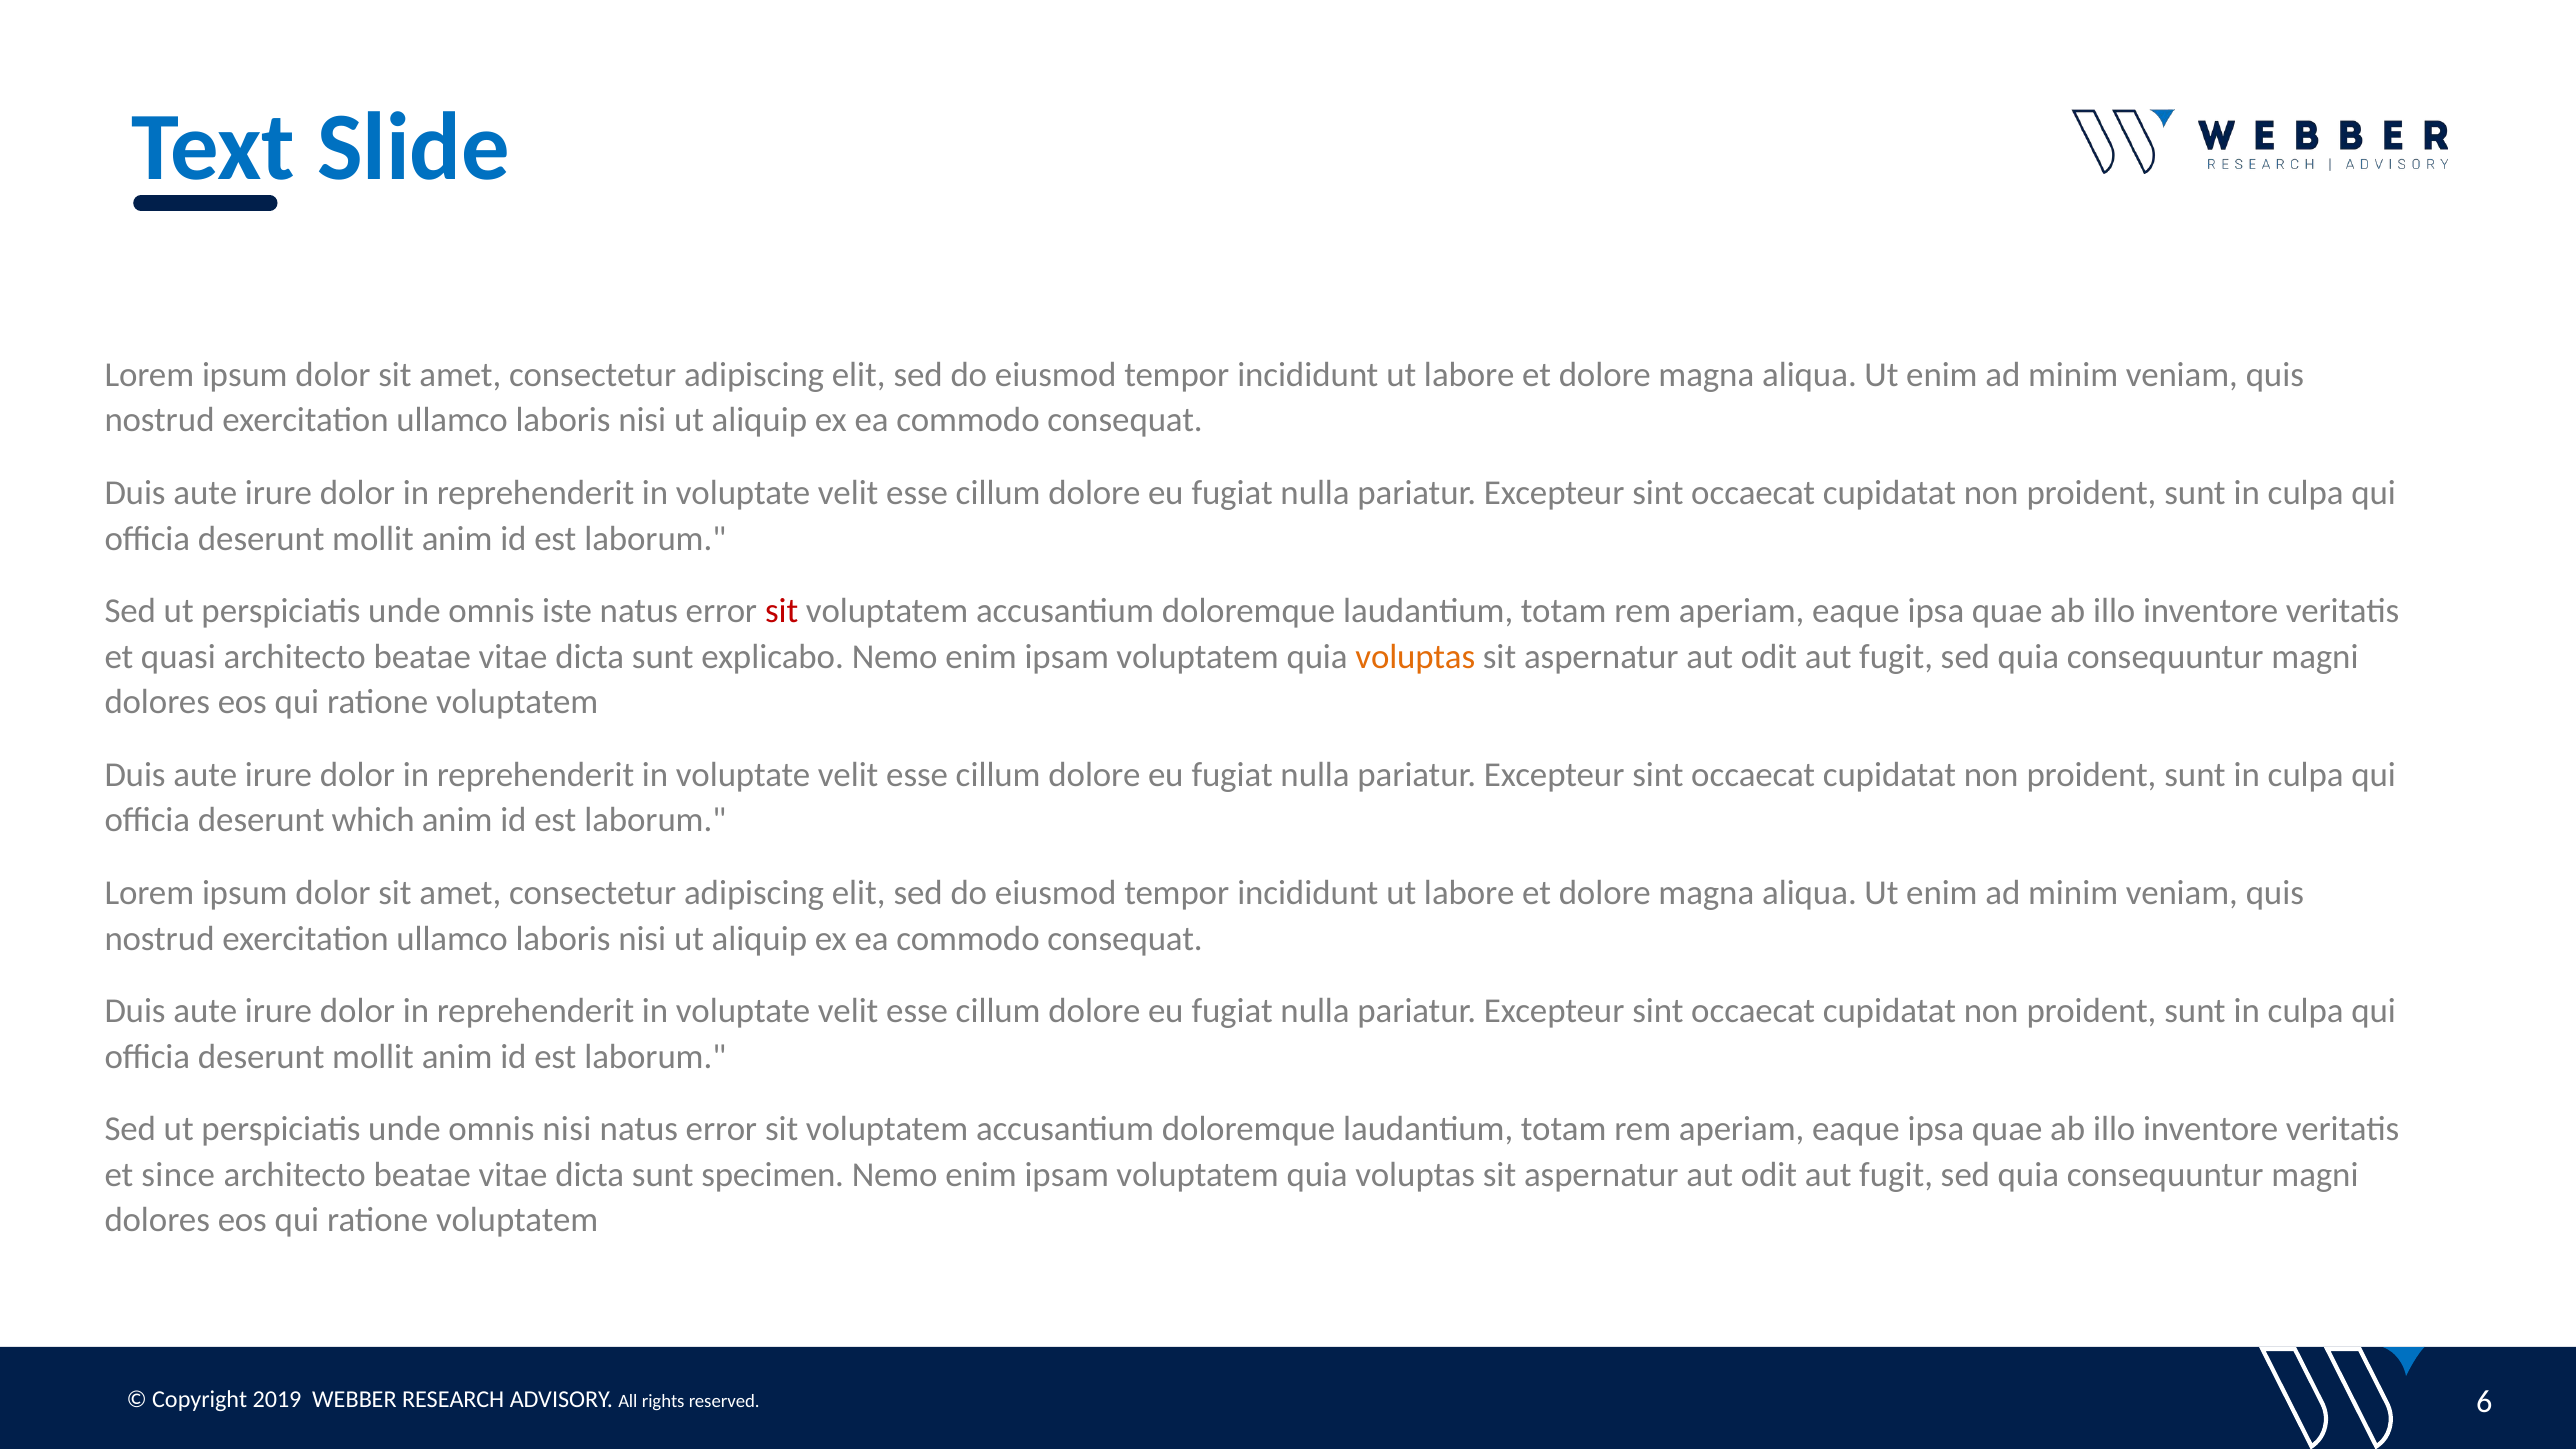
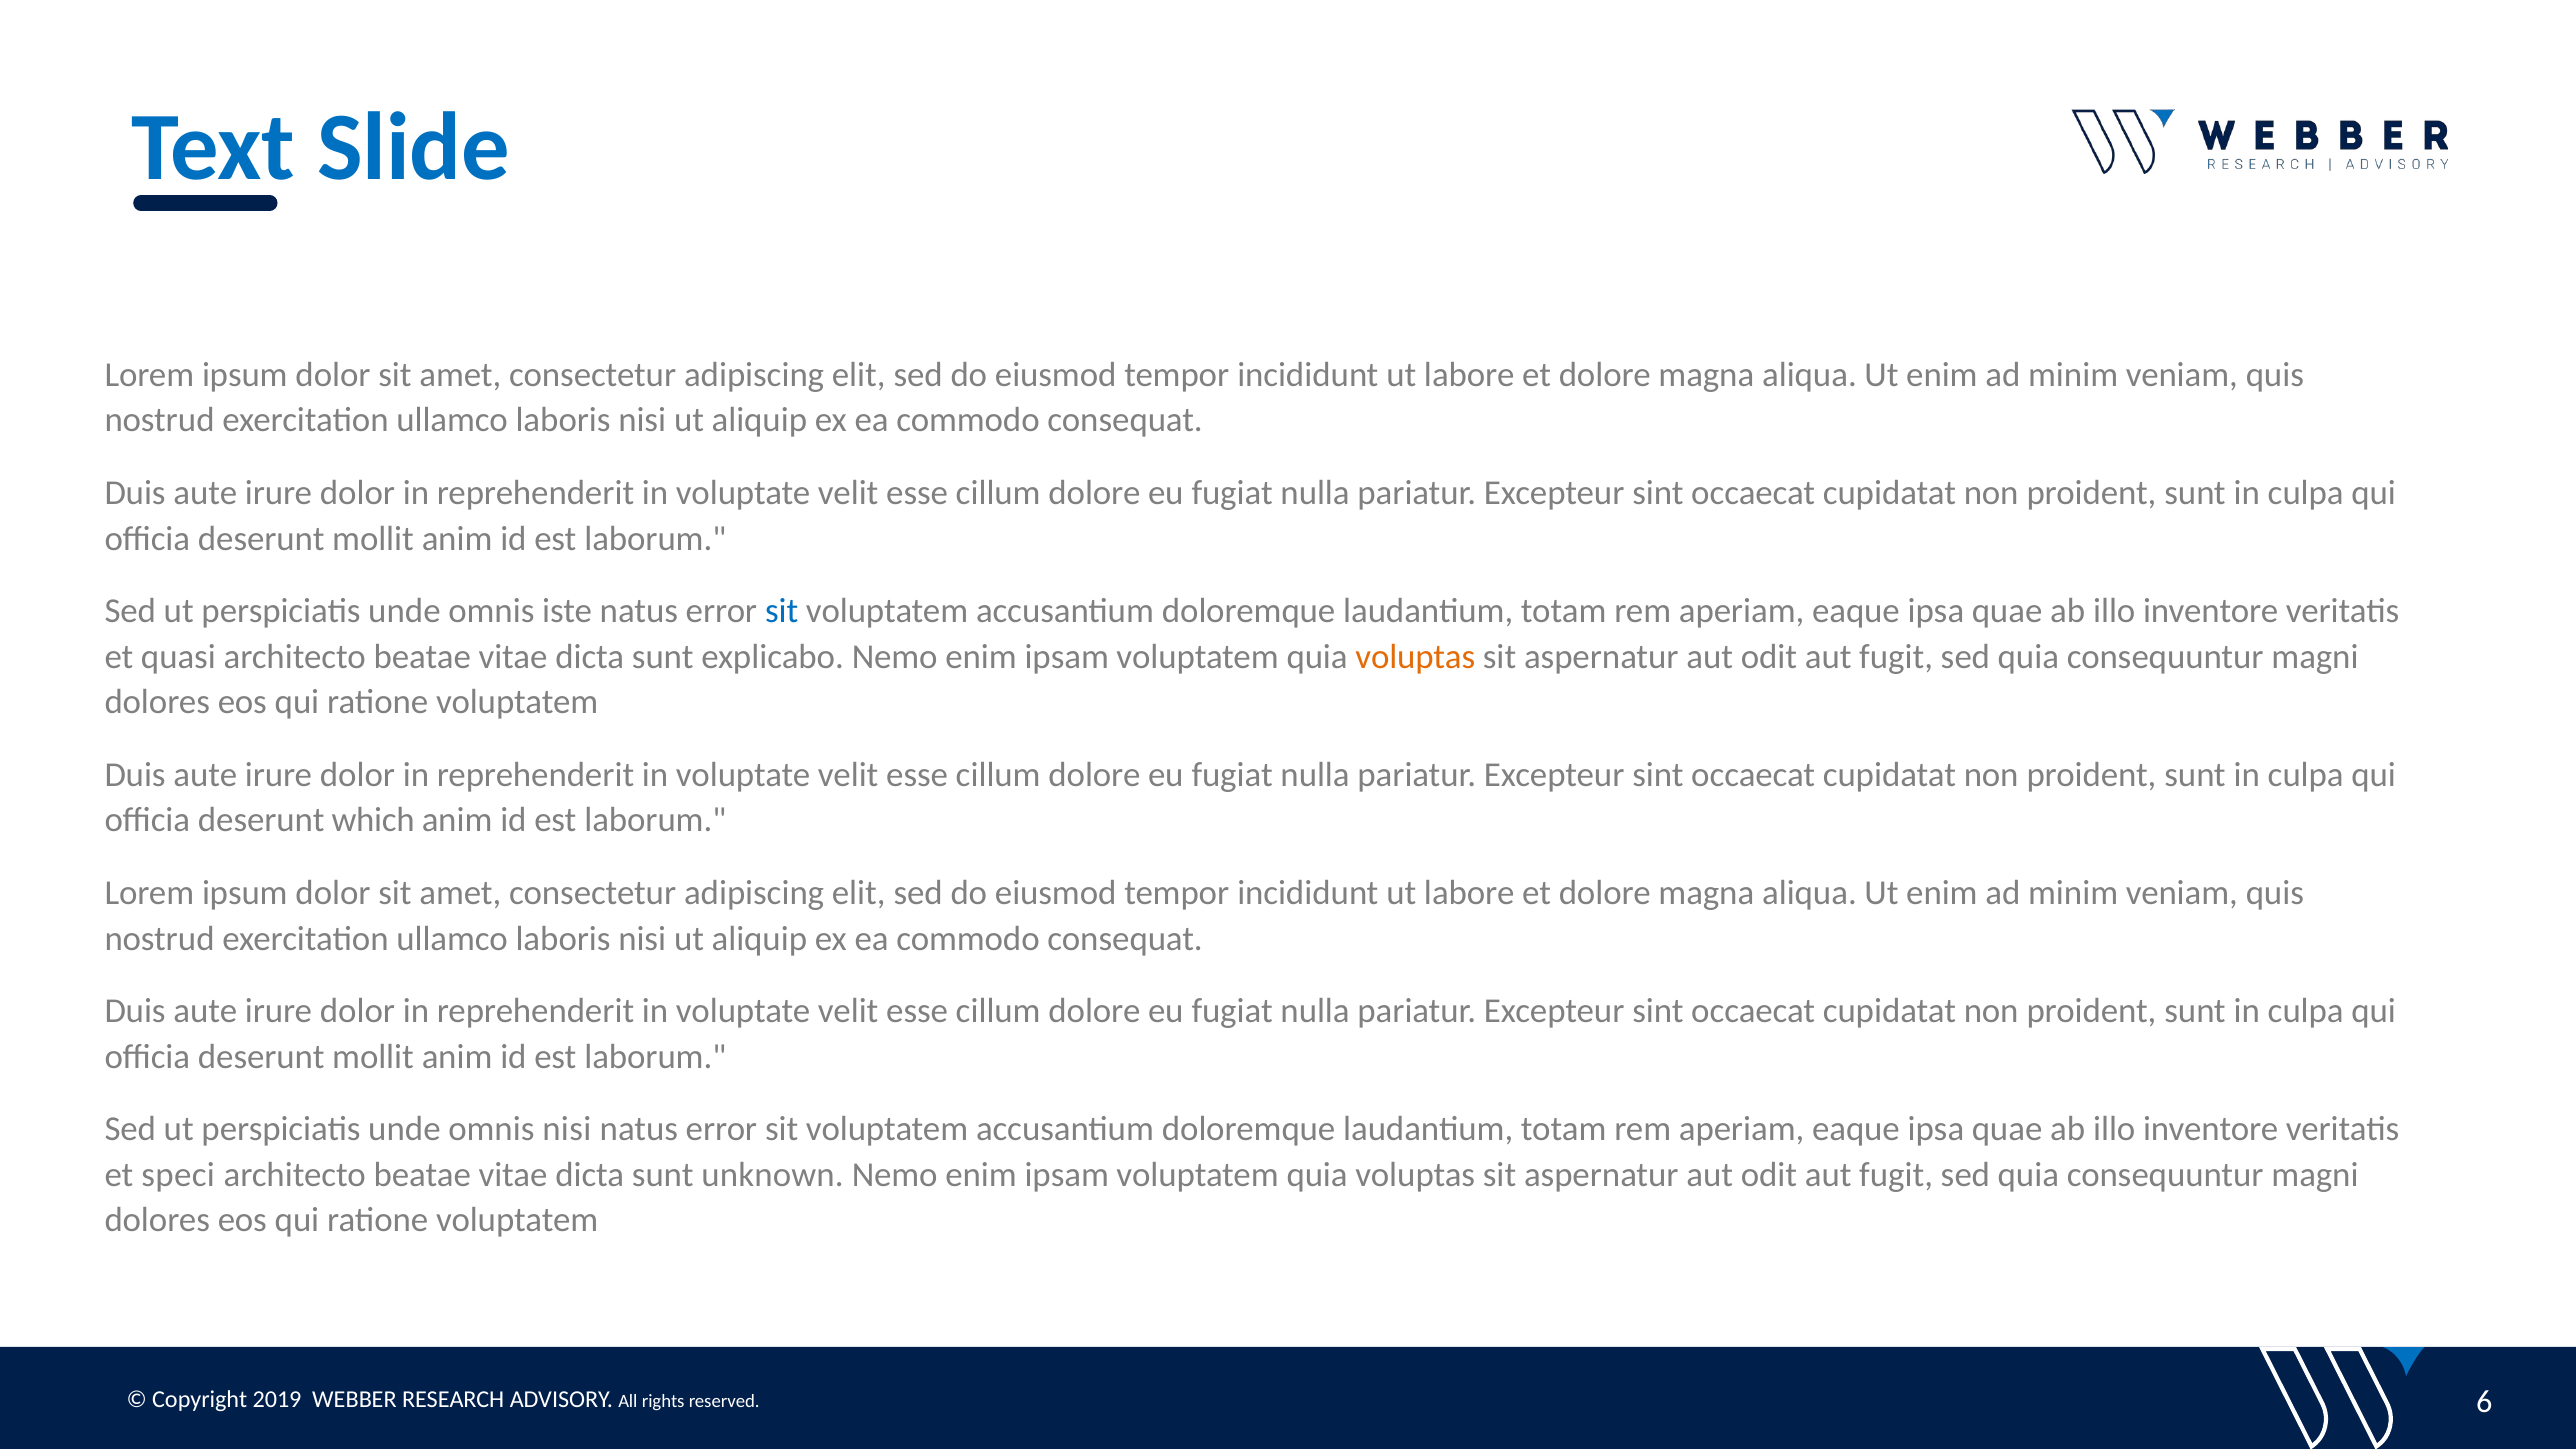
sit at (782, 611) colour: red -> blue
since: since -> speci
specimen: specimen -> unknown
